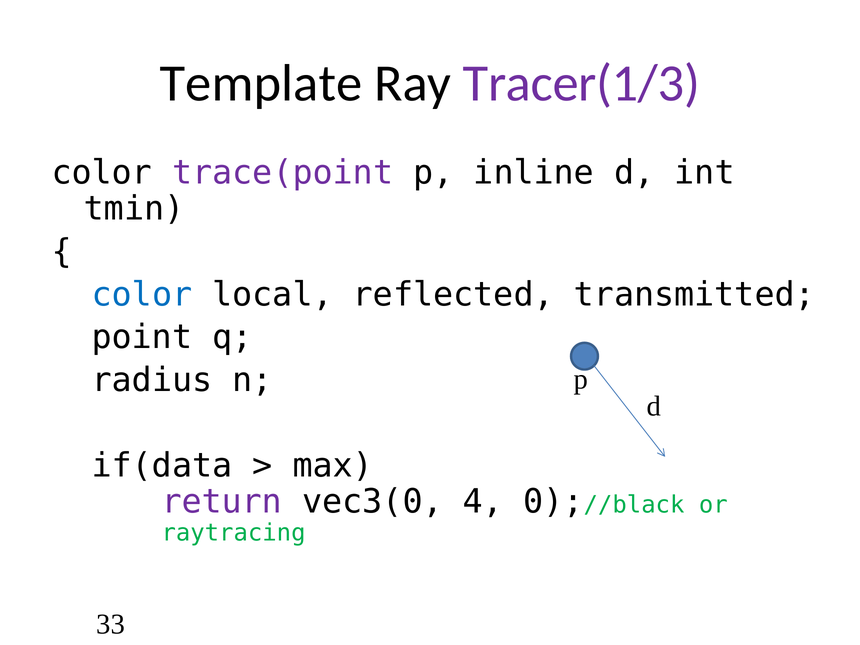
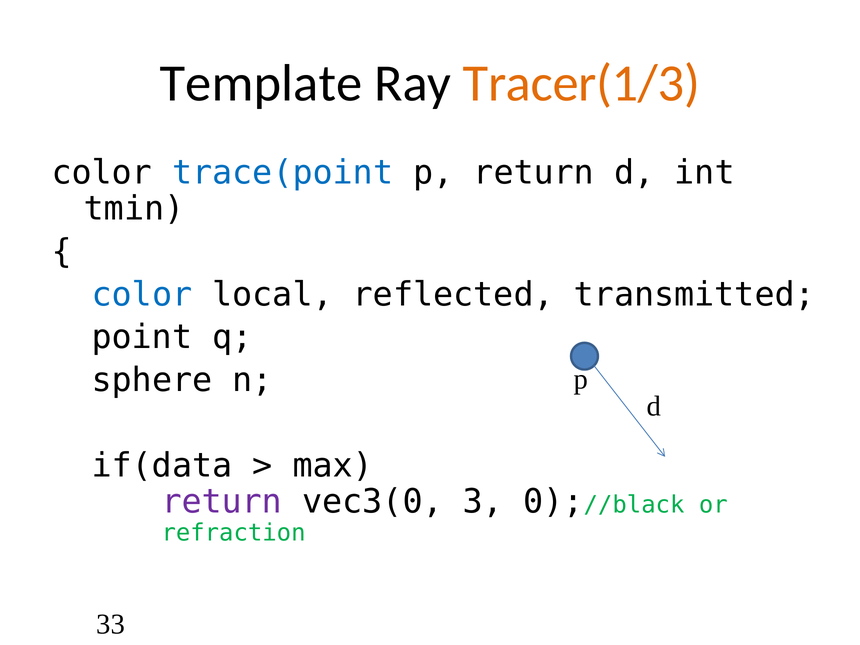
Tracer(1/3 colour: purple -> orange
trace(point colour: purple -> blue
p inline: inline -> return
radius: radius -> sphere
4: 4 -> 3
raytracing: raytracing -> refraction
